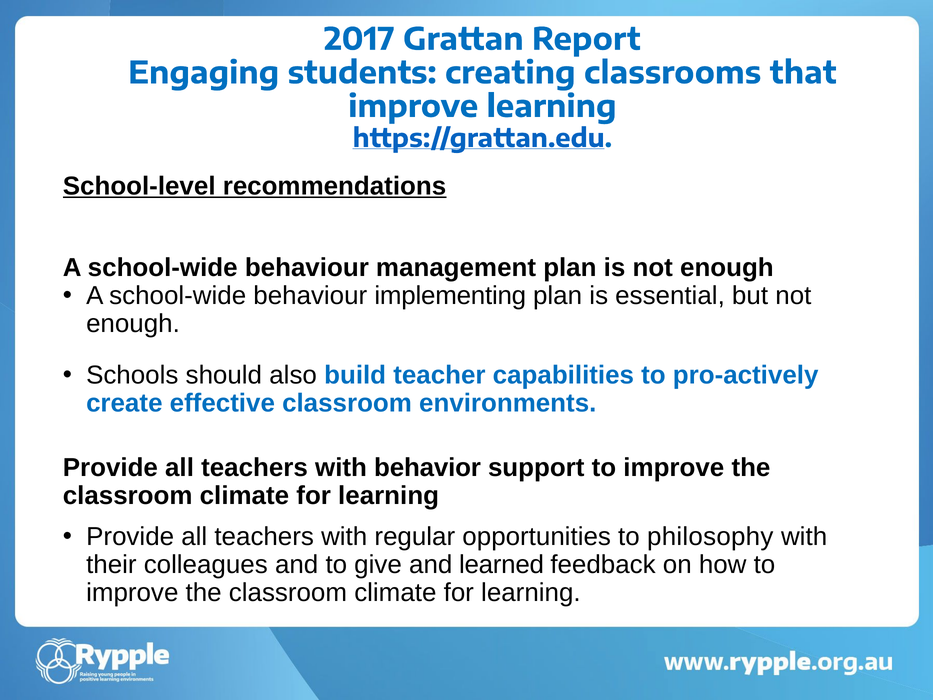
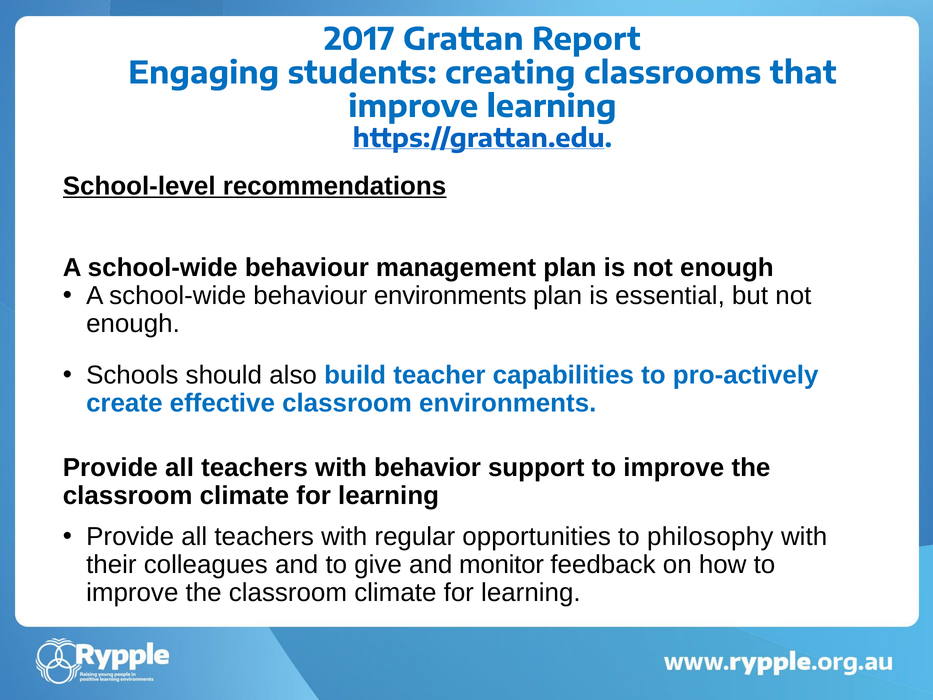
behaviour implementing: implementing -> environments
learned: learned -> monitor
